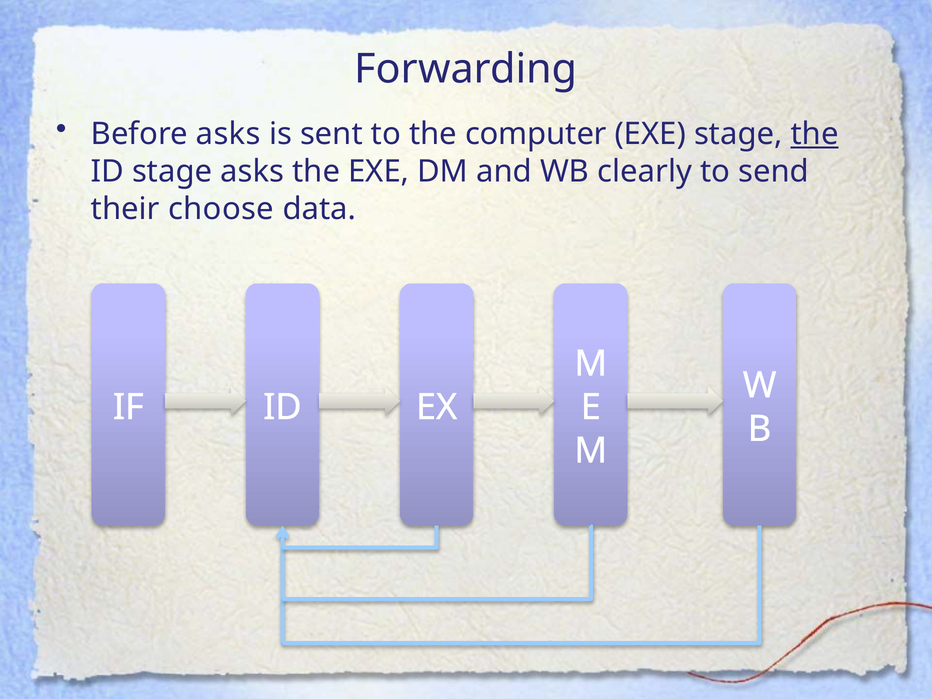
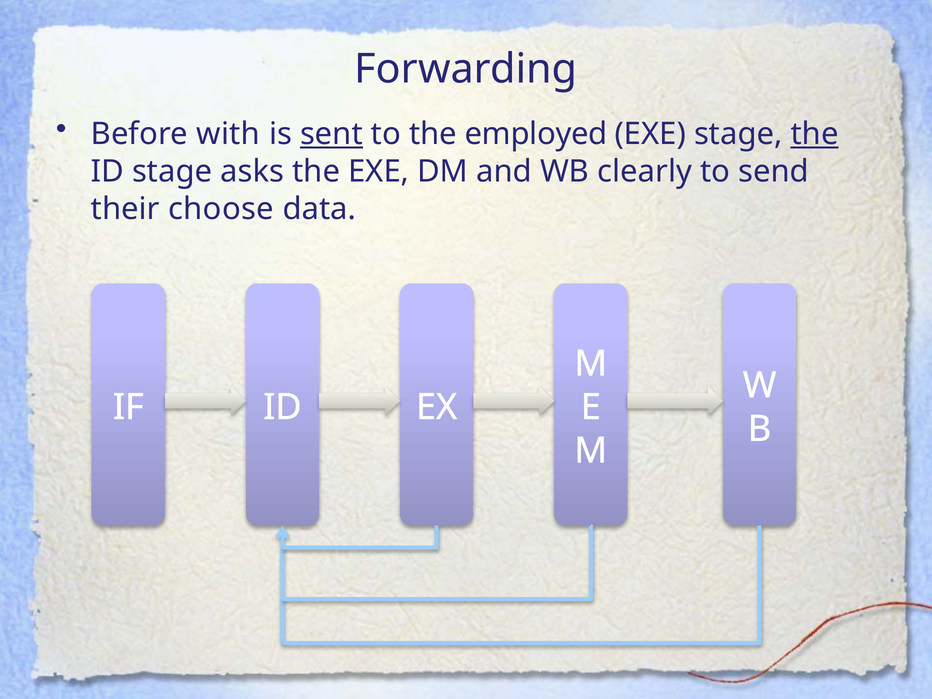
Before asks: asks -> with
sent underline: none -> present
computer: computer -> employed
